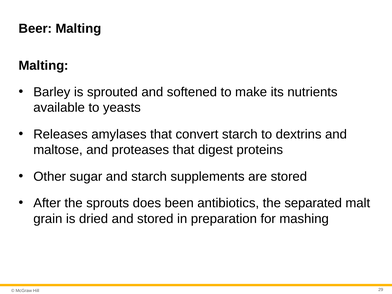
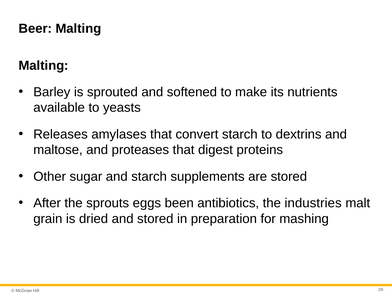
does: does -> eggs
separated: separated -> industries
